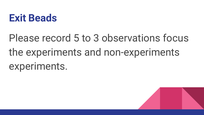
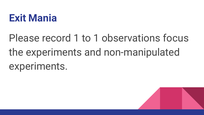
Beads: Beads -> Mania
record 5: 5 -> 1
to 3: 3 -> 1
non-experiments: non-experiments -> non-manipulated
